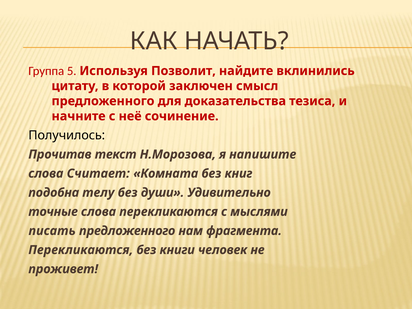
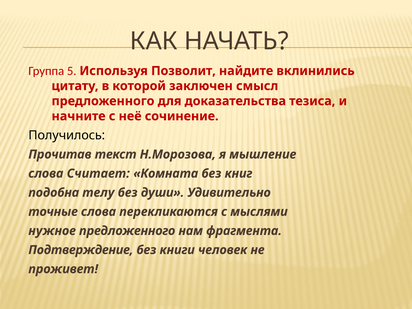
напишите: напишите -> мышление
писать: писать -> нужное
Перекликаются at (81, 250): Перекликаются -> Подтверждение
